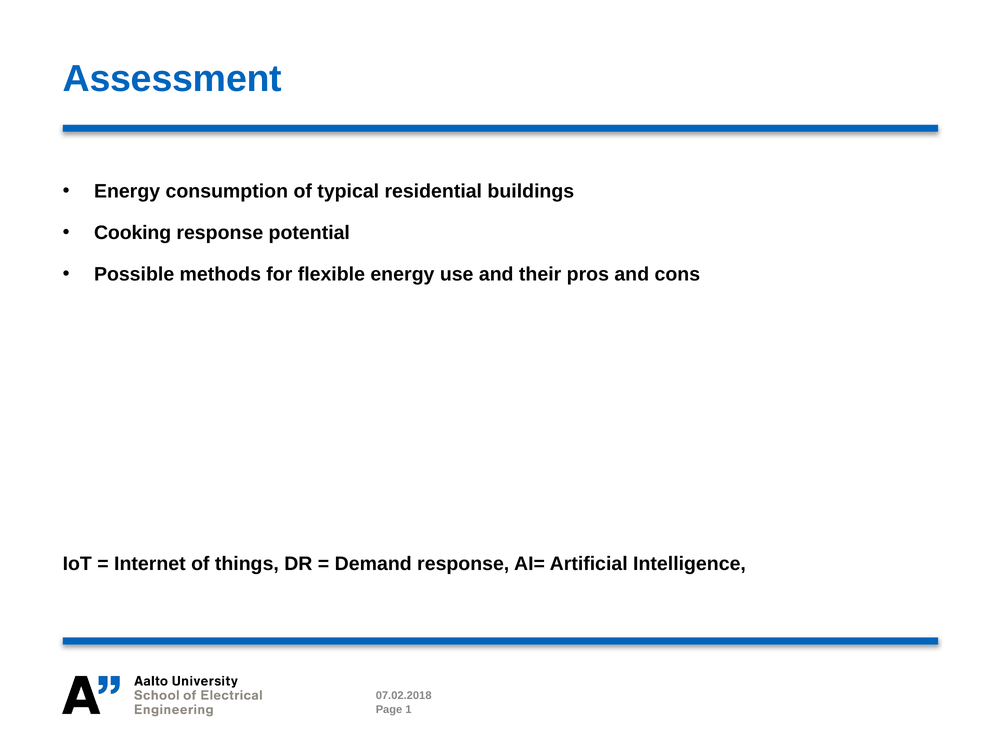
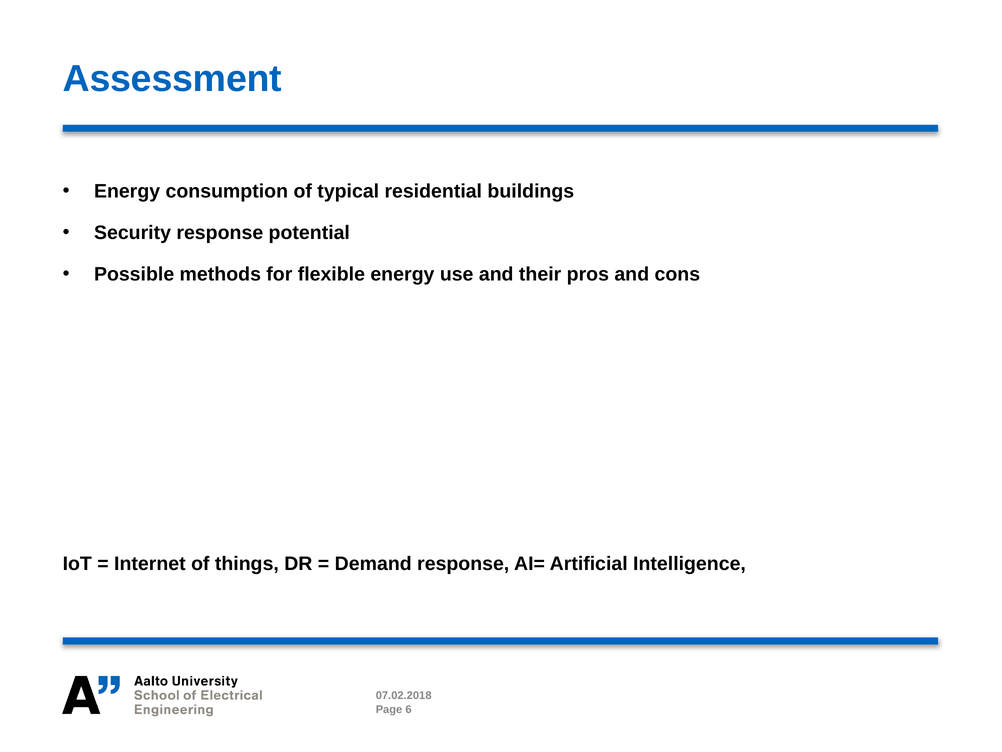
Cooking: Cooking -> Security
1: 1 -> 6
